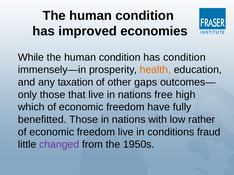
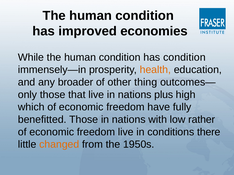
taxation: taxation -> broader
gaps: gaps -> thing
free: free -> plus
fraud: fraud -> there
changed colour: purple -> orange
